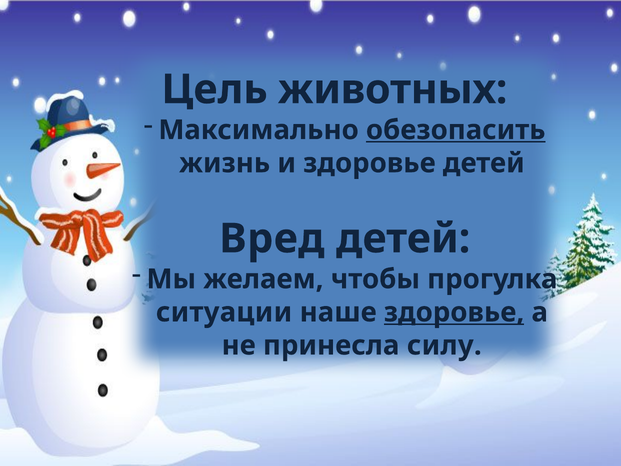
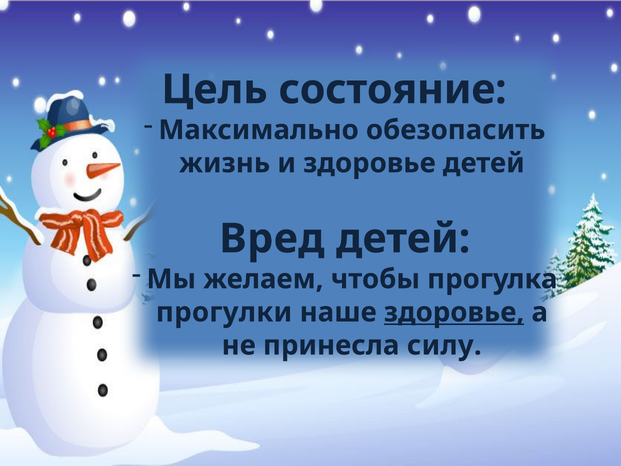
животных: животных -> состояние
обезопасить underline: present -> none
ситуации: ситуации -> прогулки
